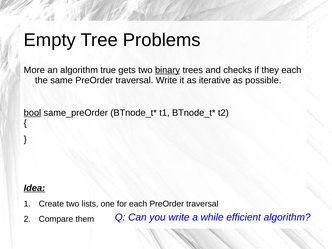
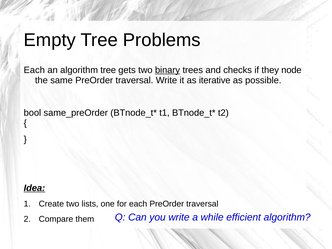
More at (34, 70): More -> Each
algorithm true: true -> tree
they each: each -> node
bool underline: present -> none
